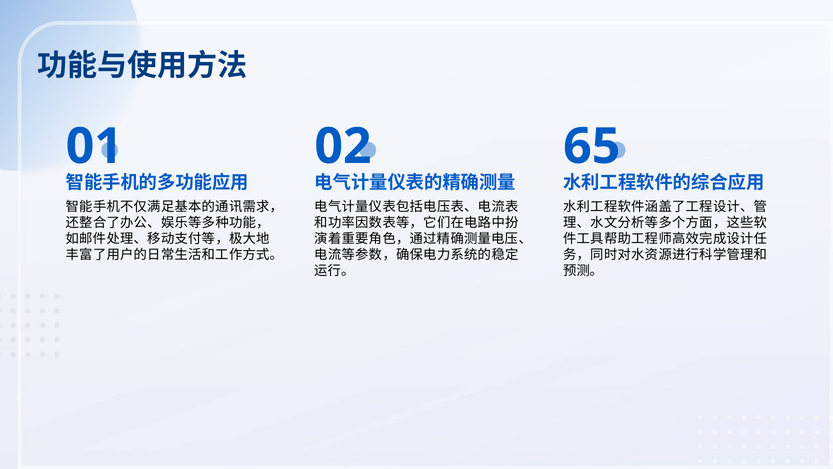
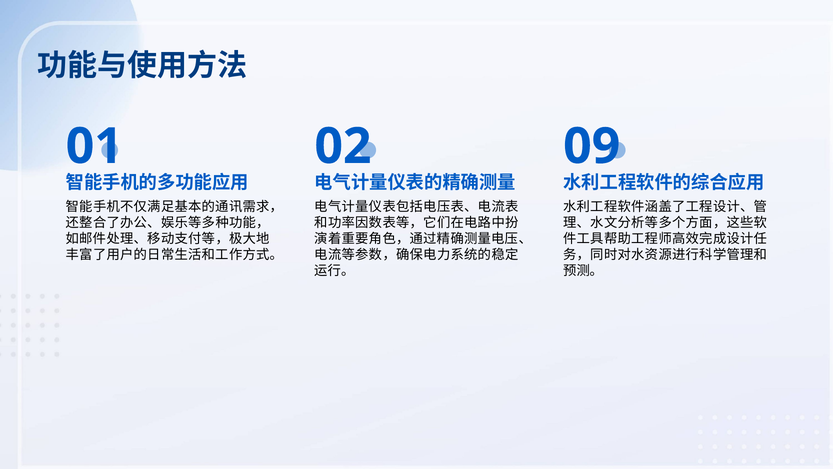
65: 65 -> 09
